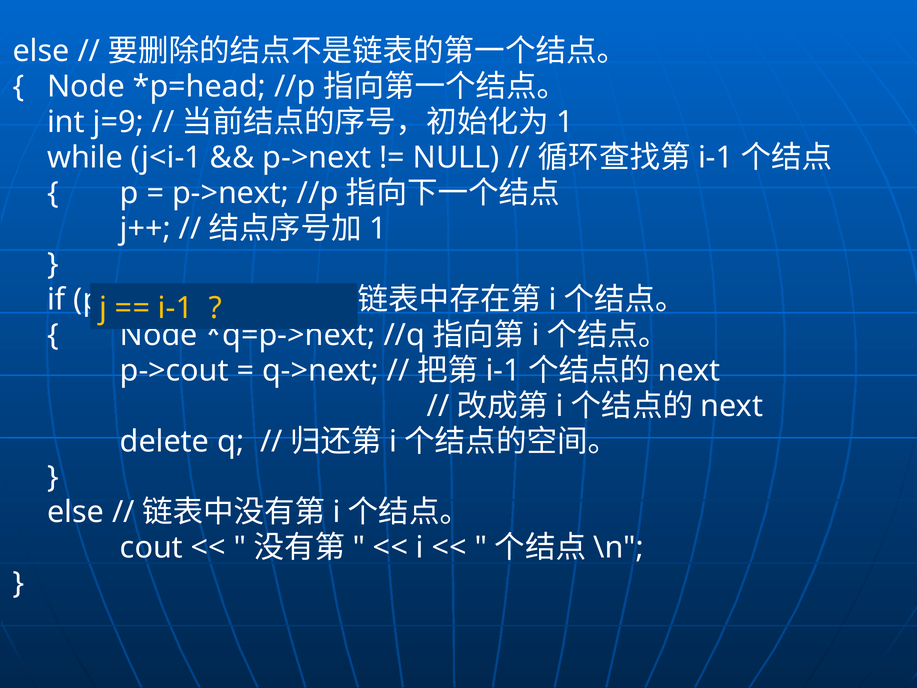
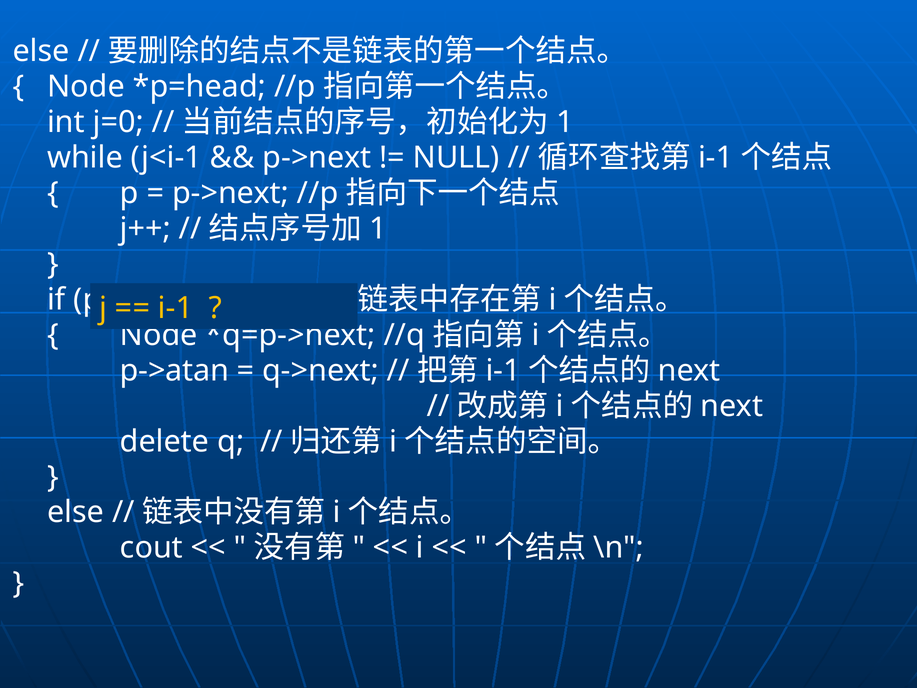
j=9: j=9 -> j=0
p->cout: p->cout -> p->atan
